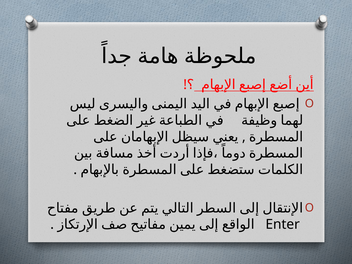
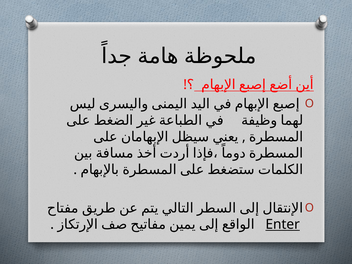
Enter underline: none -> present
